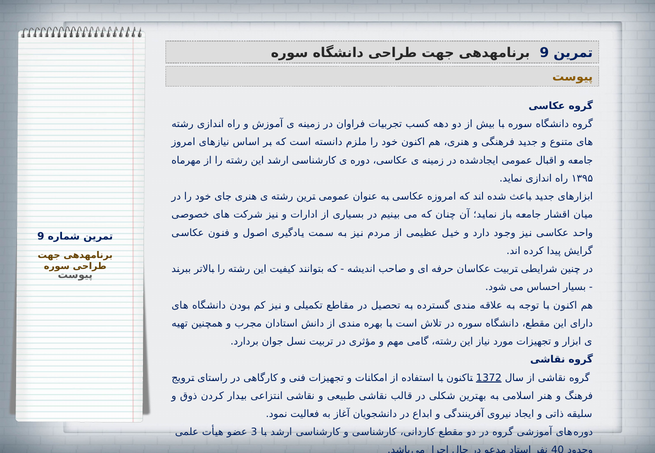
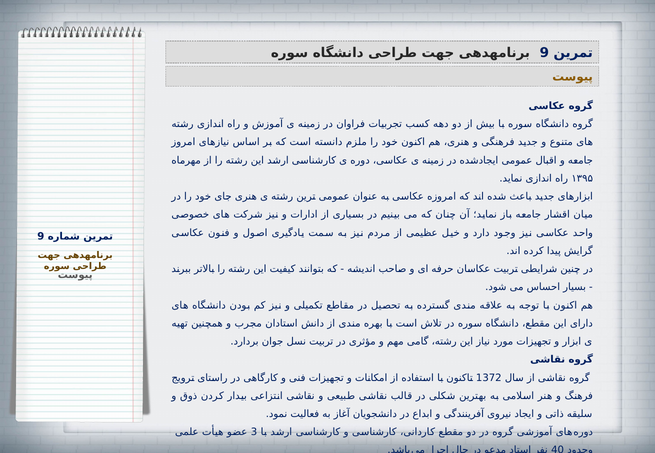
1372 underline: present -> none
